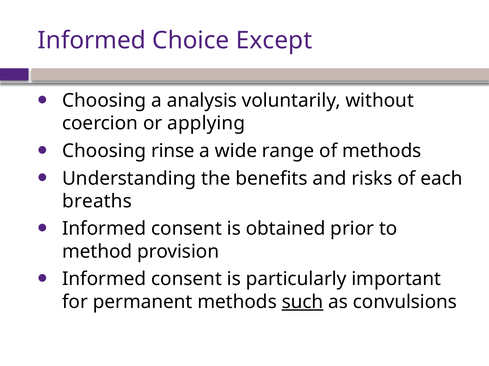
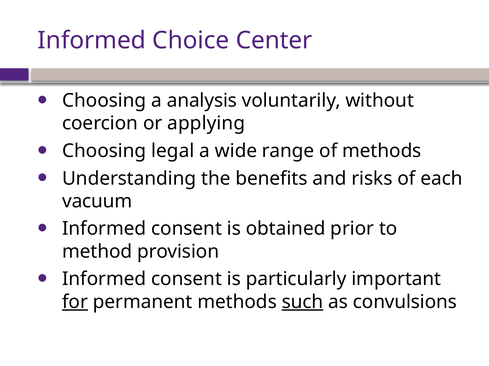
Except: Except -> Center
rinse: rinse -> legal
breaths: breaths -> vacuum
for underline: none -> present
